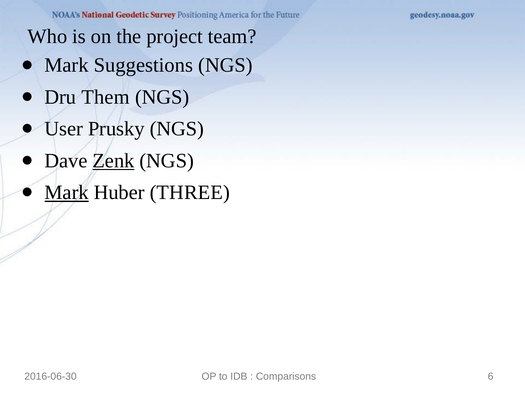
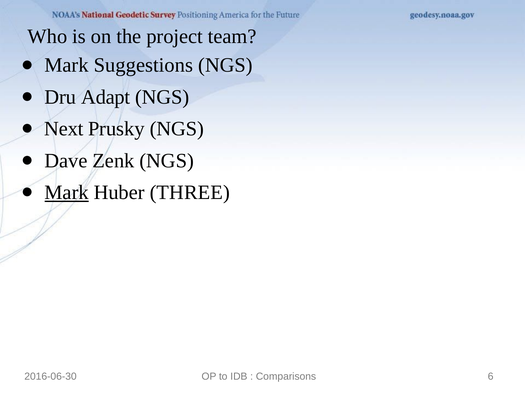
Them: Them -> Adapt
User: User -> Next
Zenk underline: present -> none
